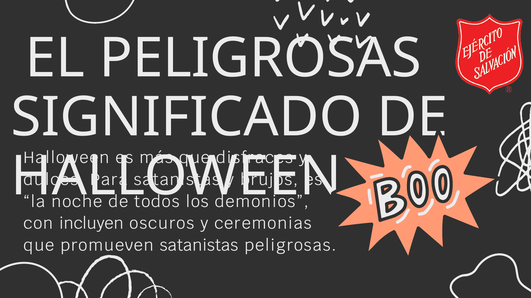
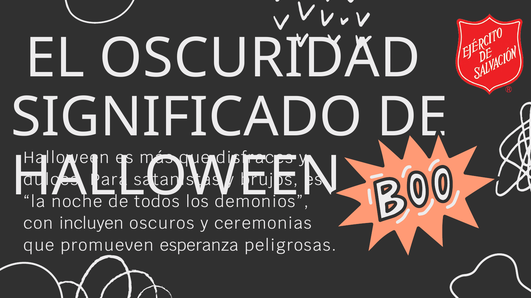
EL PELIGROSAS: PELIGROSAS -> OSCURIDAD
promueven satanistas: satanistas -> esperanza
